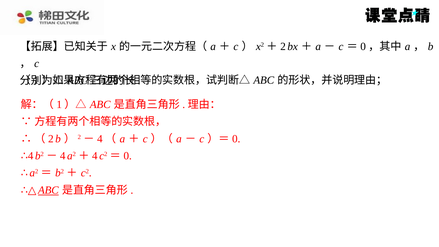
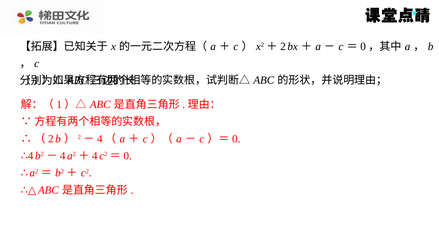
ABC at (48, 190) underline: present -> none
